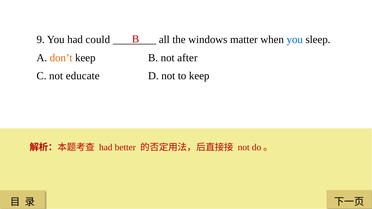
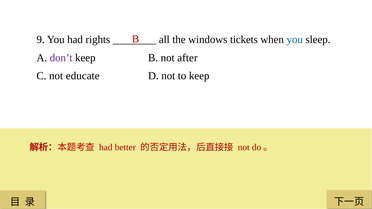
could: could -> rights
matter: matter -> tickets
don’t colour: orange -> purple
